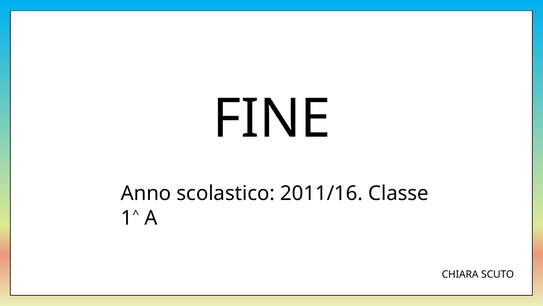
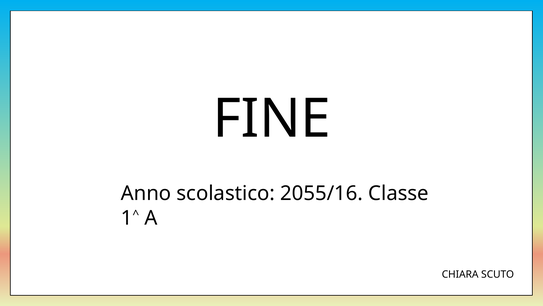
2011/16: 2011/16 -> 2055/16
